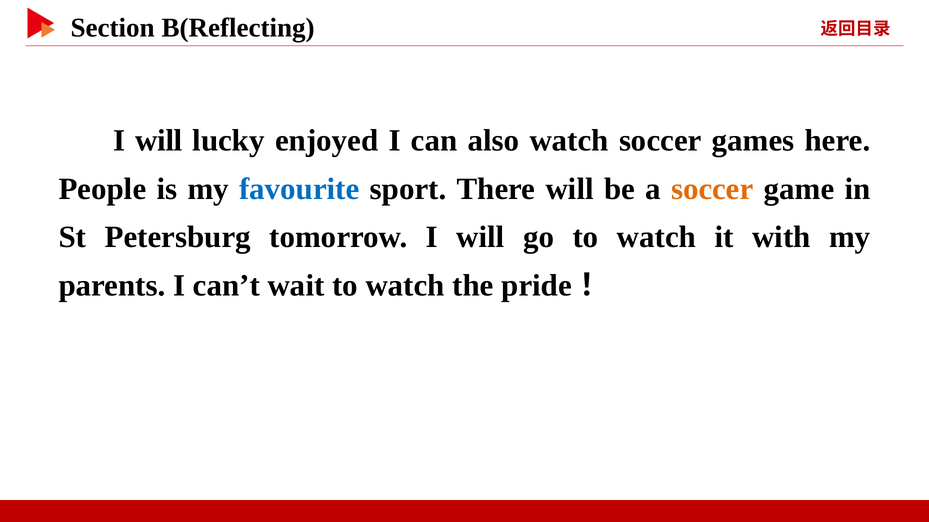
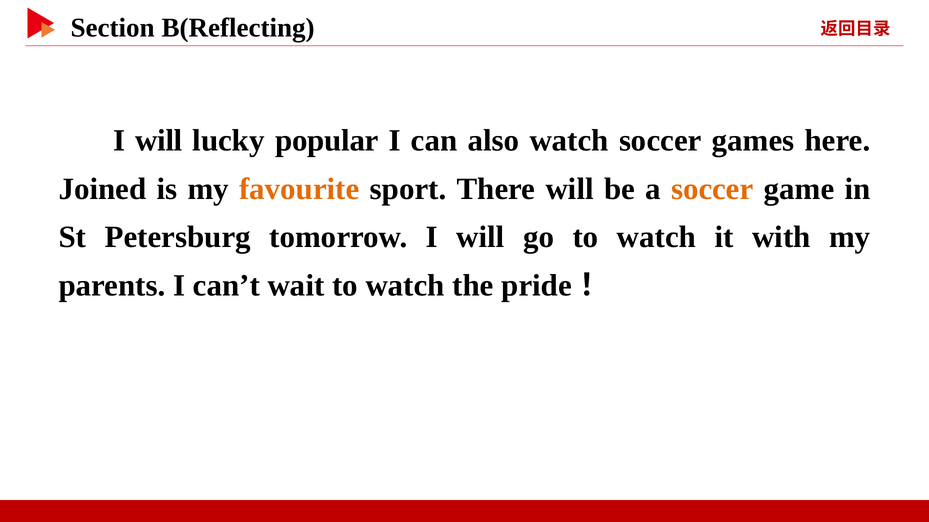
enjoyed: enjoyed -> popular
People: People -> Joined
favourite colour: blue -> orange
